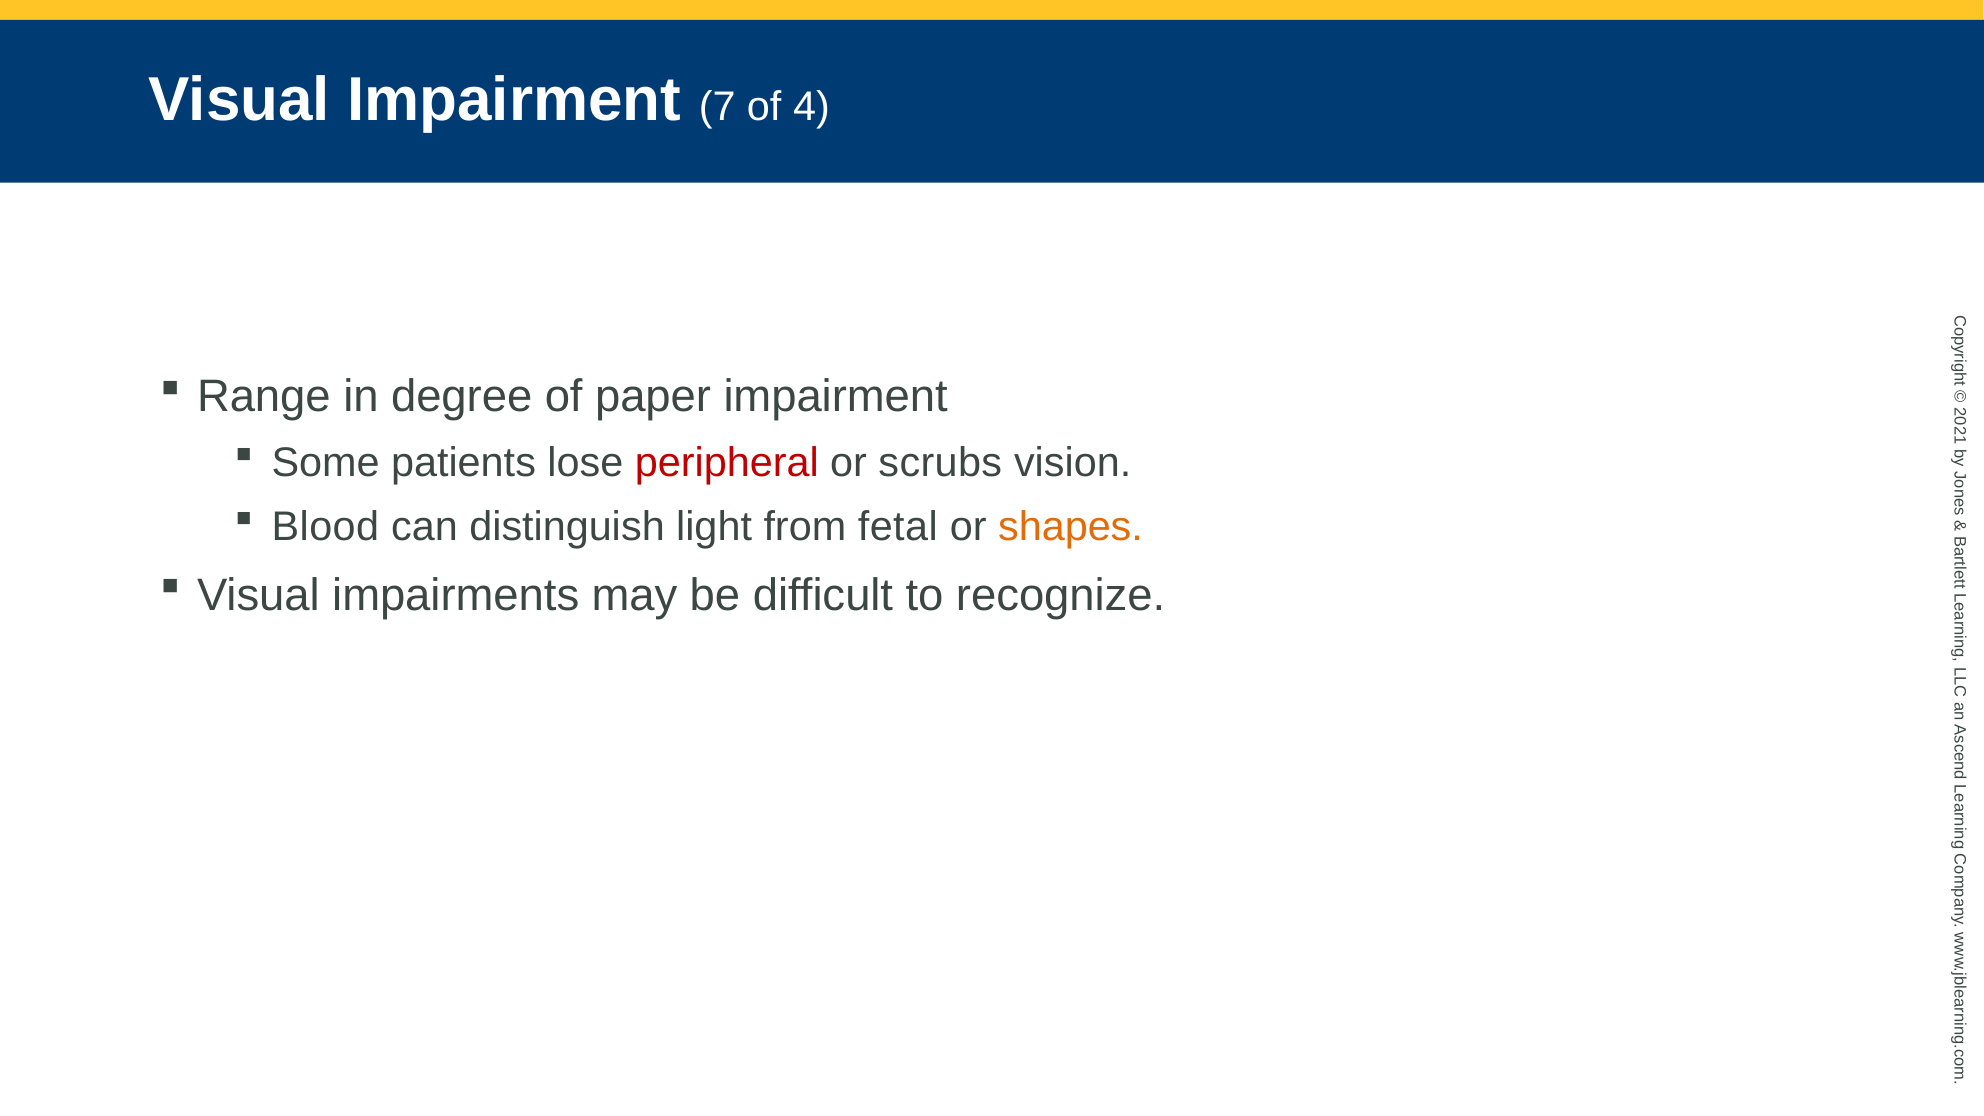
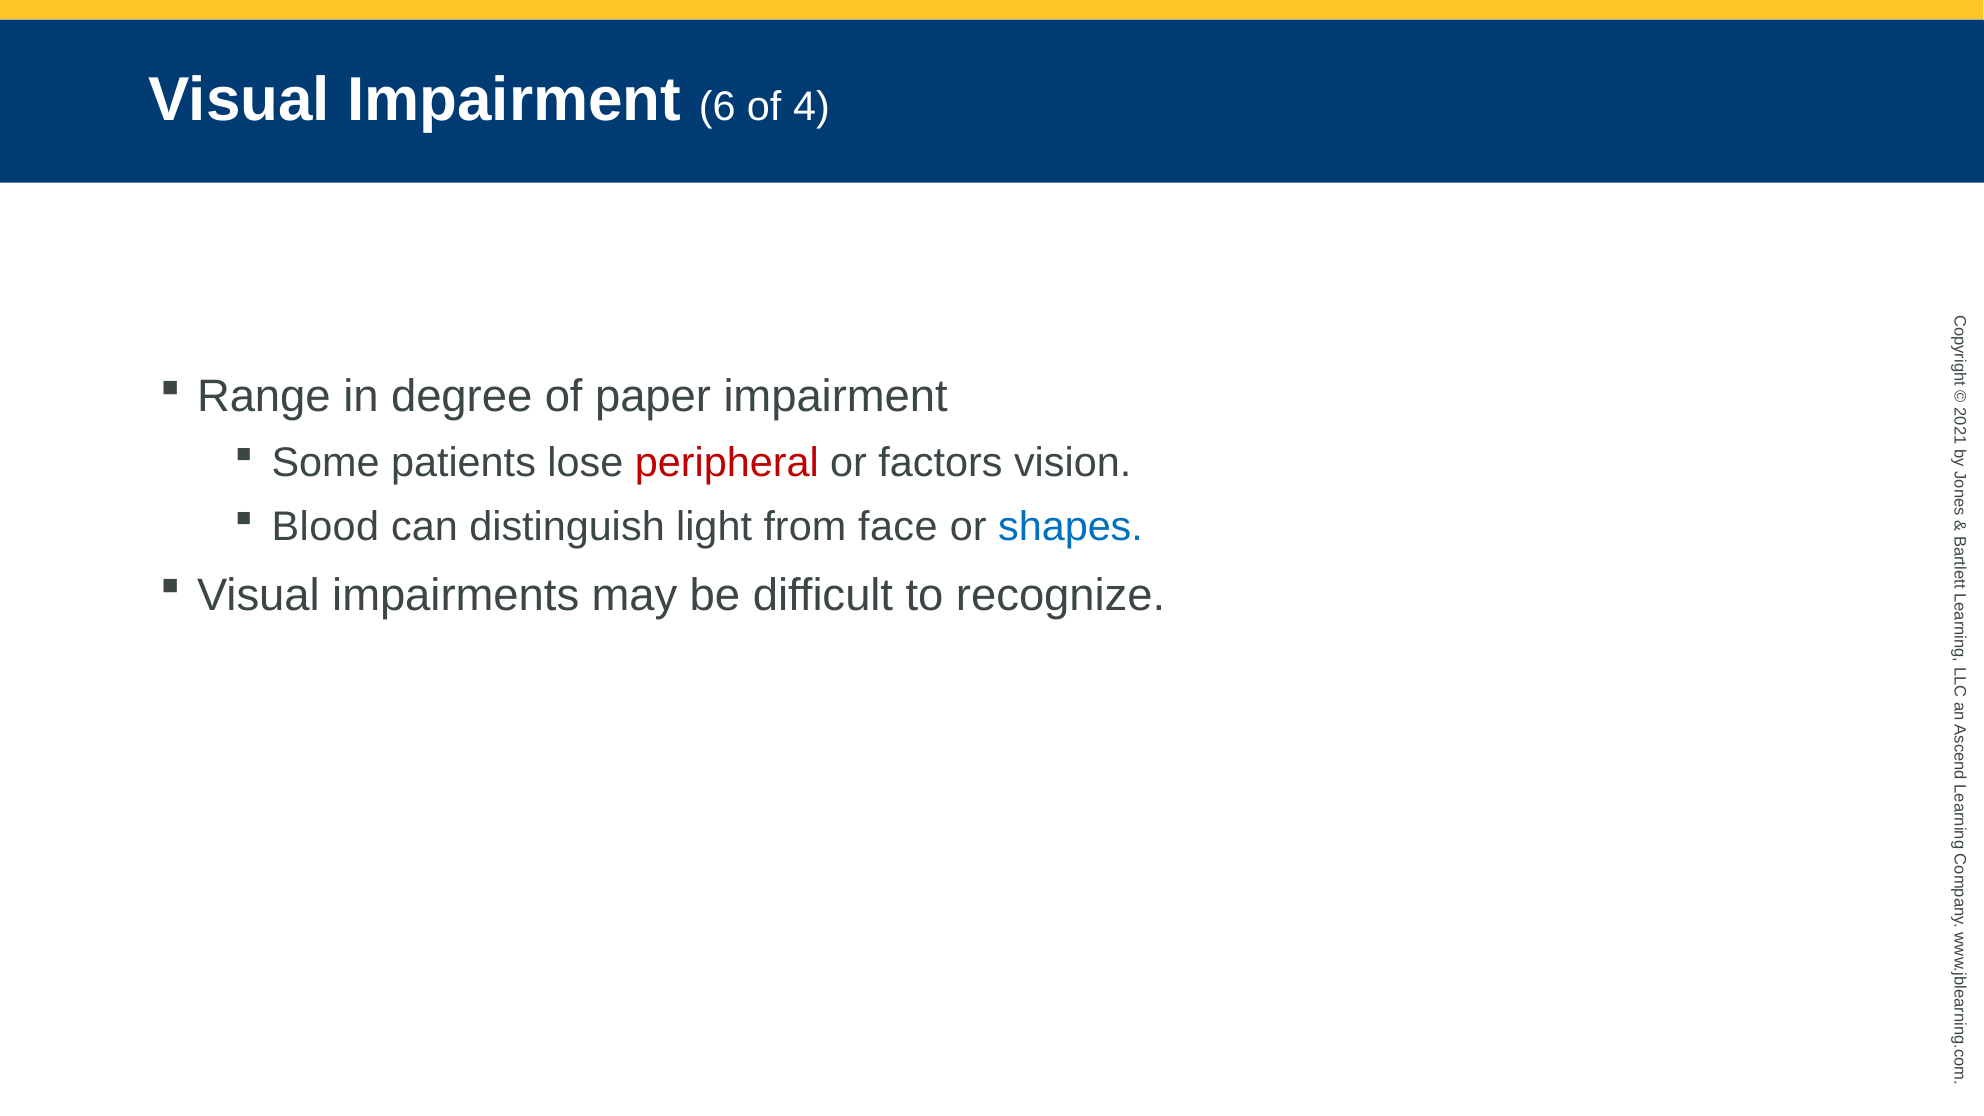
7: 7 -> 6
scrubs: scrubs -> factors
fetal: fetal -> face
shapes colour: orange -> blue
